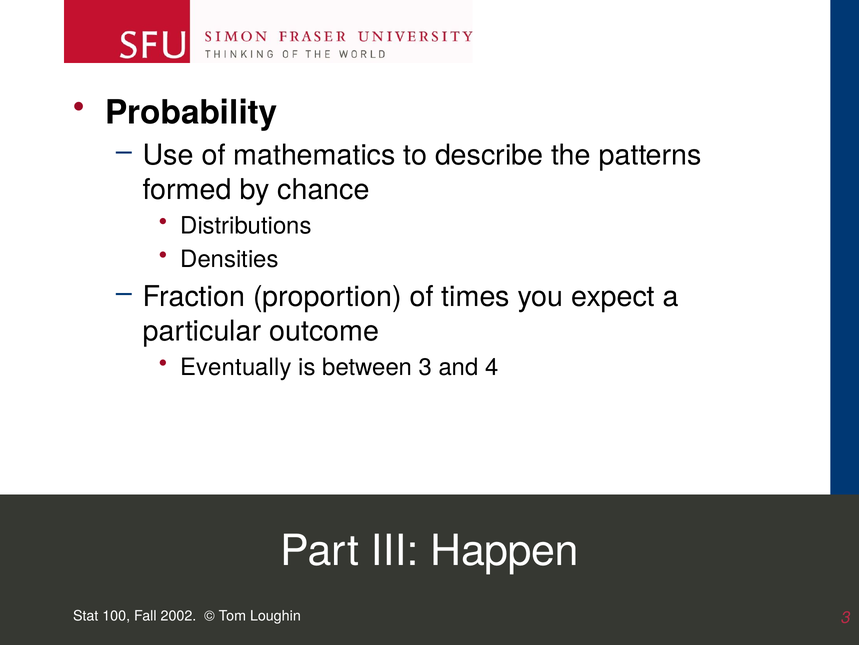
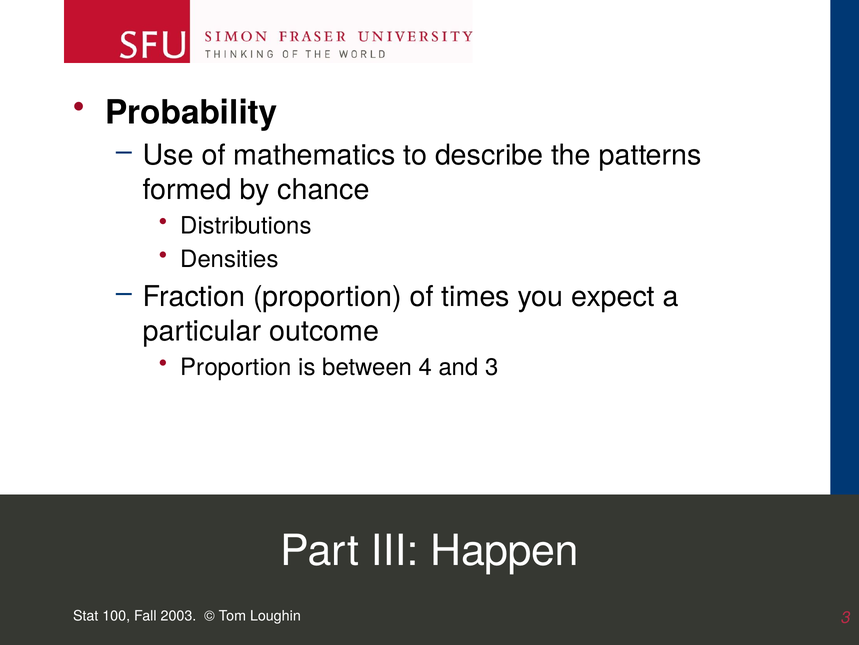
Eventually at (236, 367): Eventually -> Proportion
between 3: 3 -> 4
and 4: 4 -> 3
2002: 2002 -> 2003
